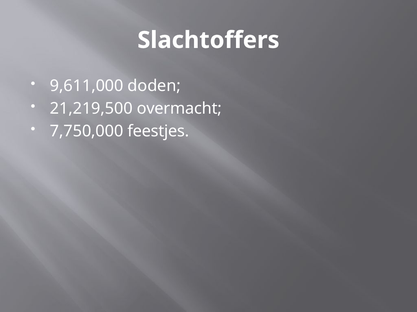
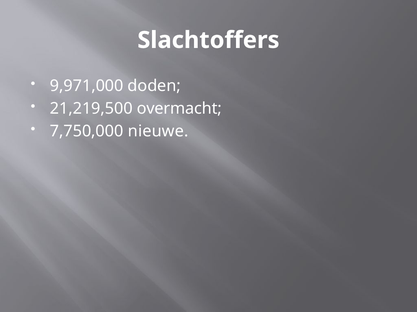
9,611,000: 9,611,000 -> 9,971,000
feestjes: feestjes -> nieuwe
